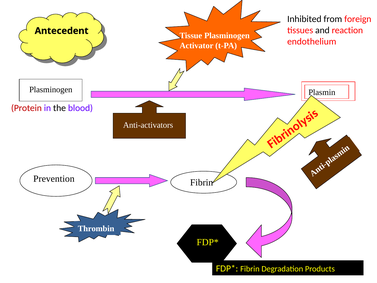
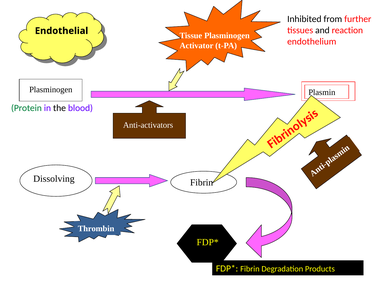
foreign: foreign -> further
Antecedent: Antecedent -> Endothelial
Protein colour: red -> green
Prevention: Prevention -> Dissolving
